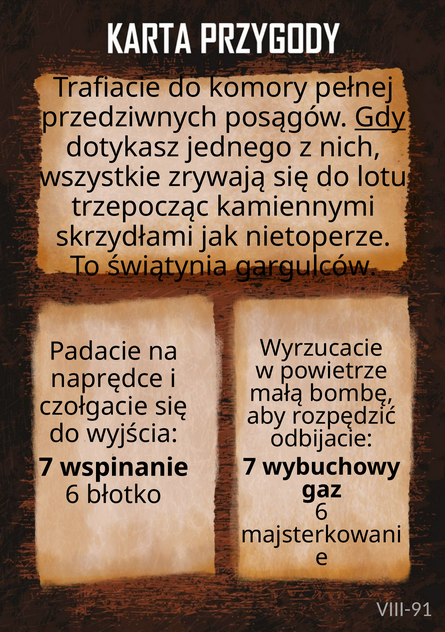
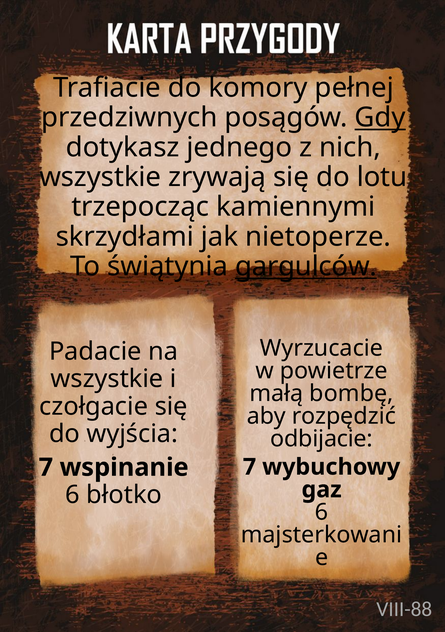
gargulców underline: none -> present
naprędce at (107, 379): naprędce -> wszystkie
VIII-91: VIII-91 -> VIII-88
